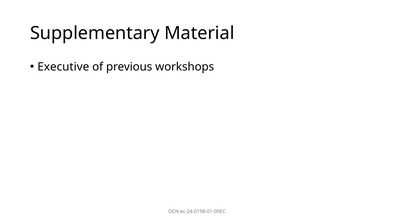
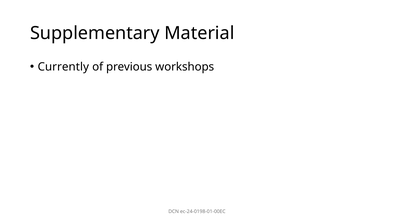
Executive: Executive -> Currently
